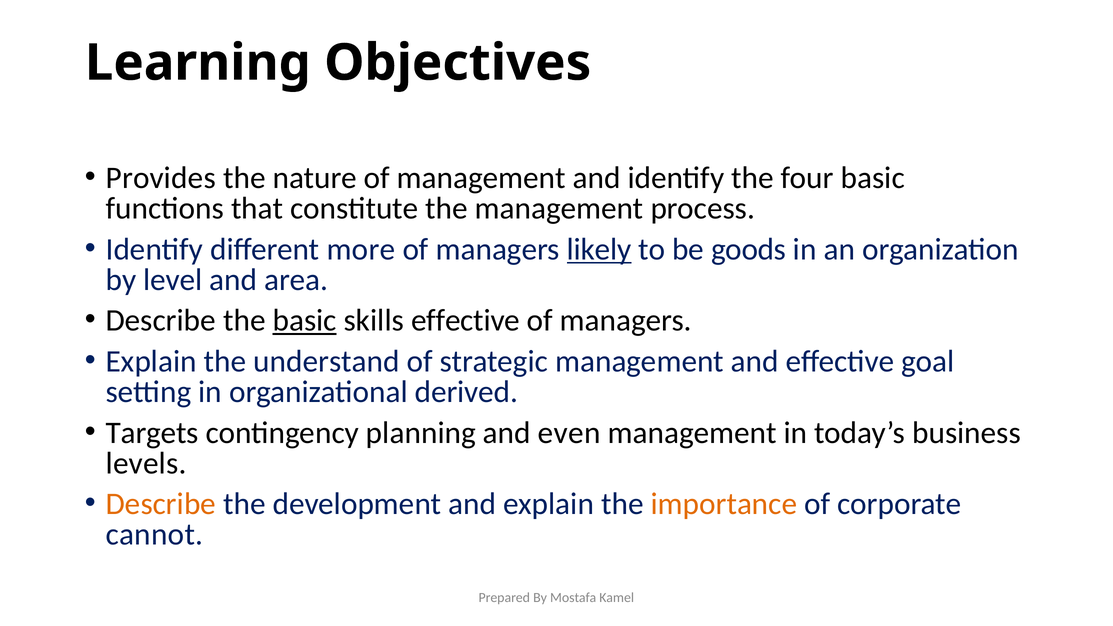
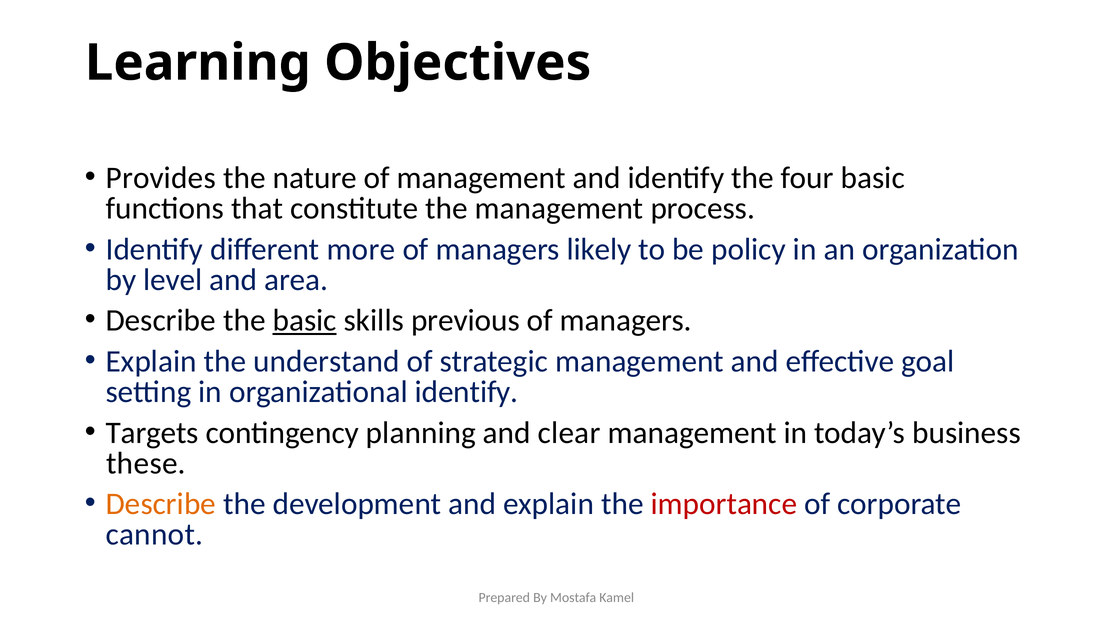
likely underline: present -> none
goods: goods -> policy
skills effective: effective -> previous
organizational derived: derived -> identify
even: even -> clear
levels: levels -> these
importance colour: orange -> red
